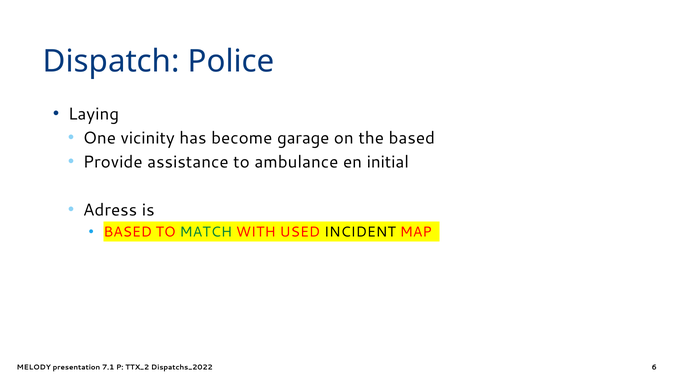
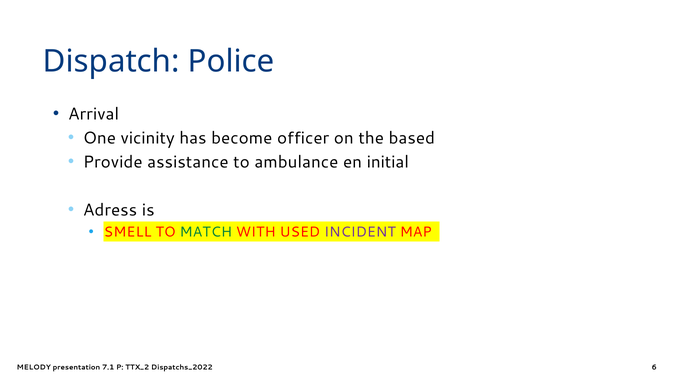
Laying: Laying -> Arrival
garage: garage -> officer
BASED at (128, 232): BASED -> SMELL
INCIDENT colour: black -> purple
